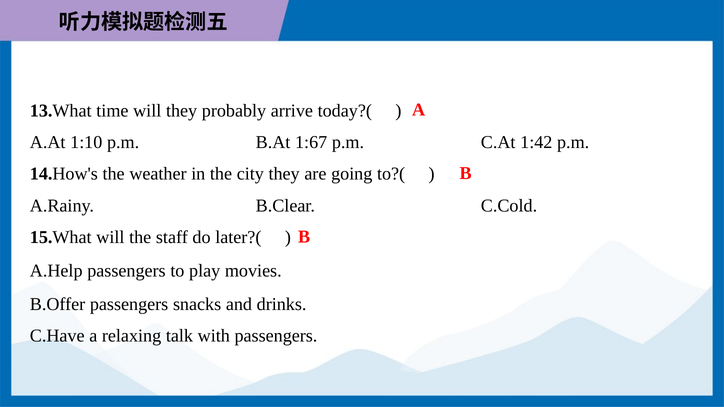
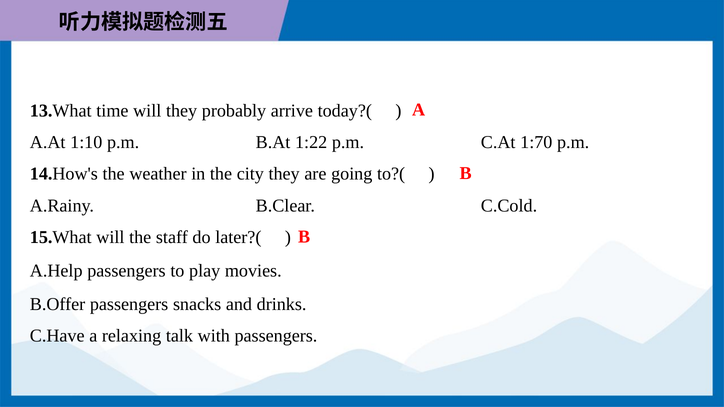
1:67: 1:67 -> 1:22
1:42: 1:42 -> 1:70
